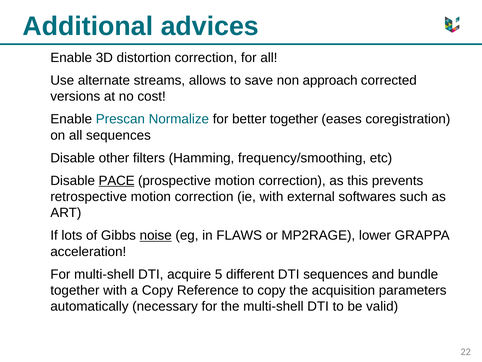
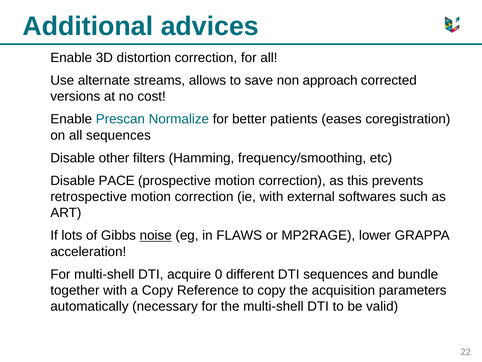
better together: together -> patients
PACE underline: present -> none
5: 5 -> 0
